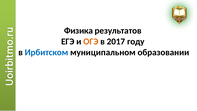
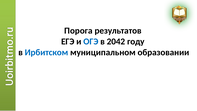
Физика: Физика -> Порога
ОГЭ colour: orange -> blue
2017: 2017 -> 2042
